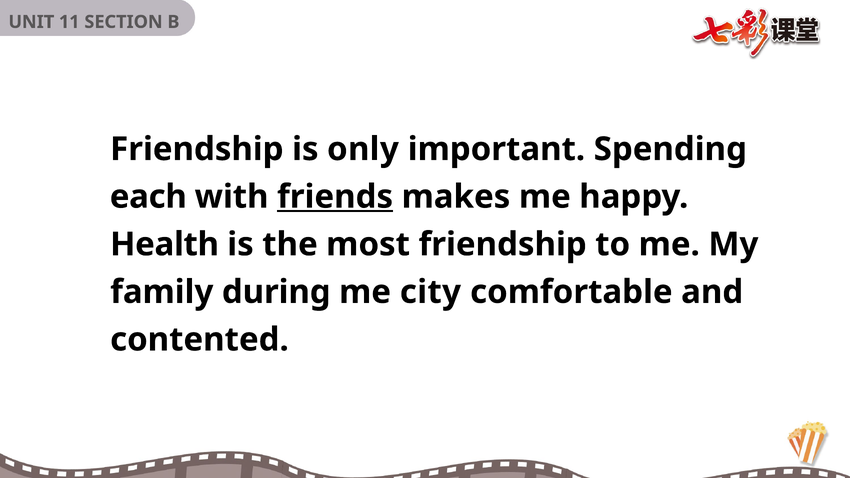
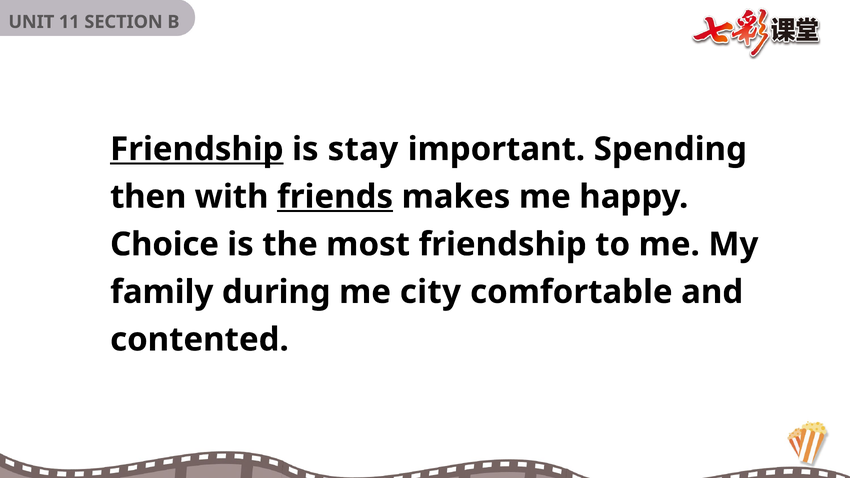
Friendship at (197, 149) underline: none -> present
only: only -> stay
each: each -> then
Health: Health -> Choice
